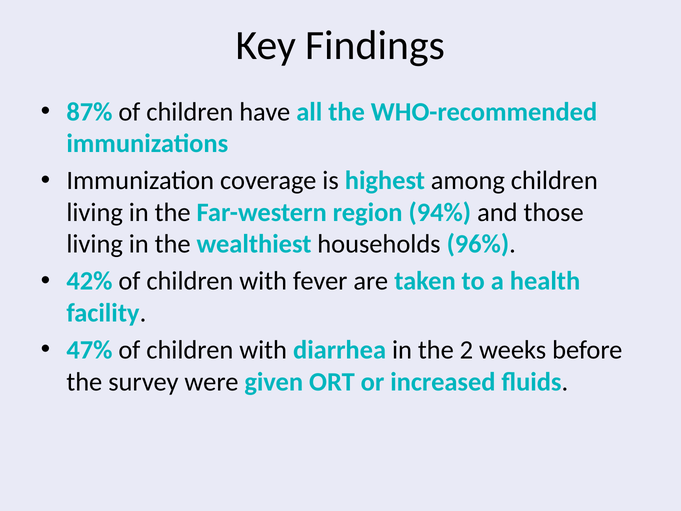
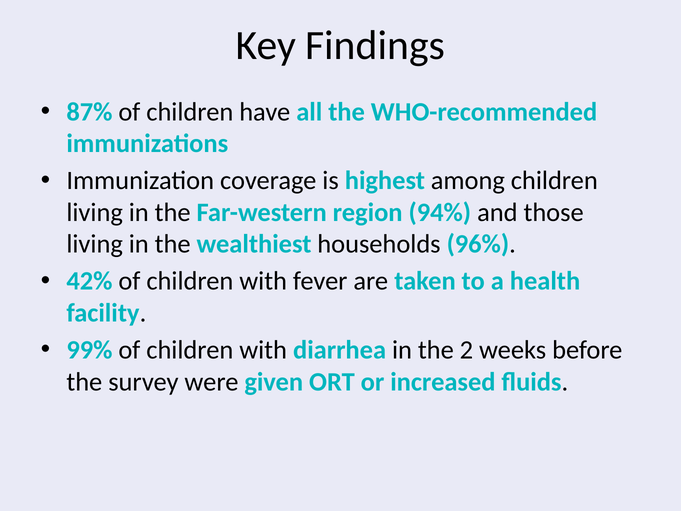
47%: 47% -> 99%
